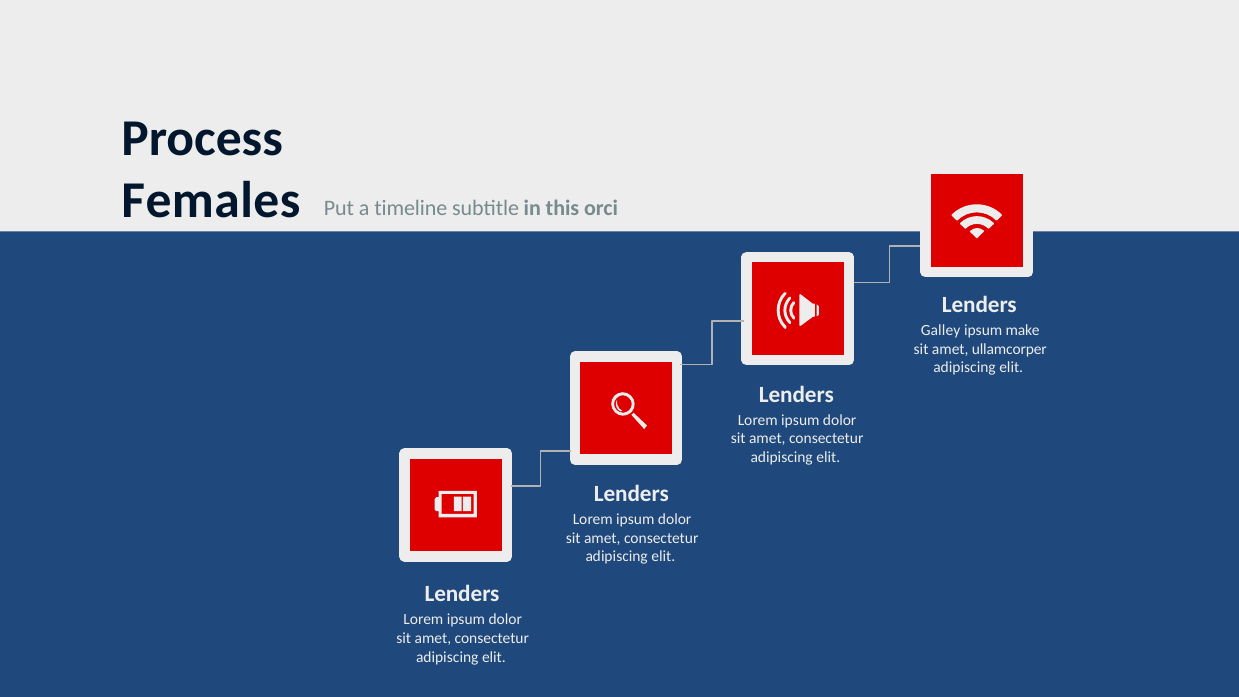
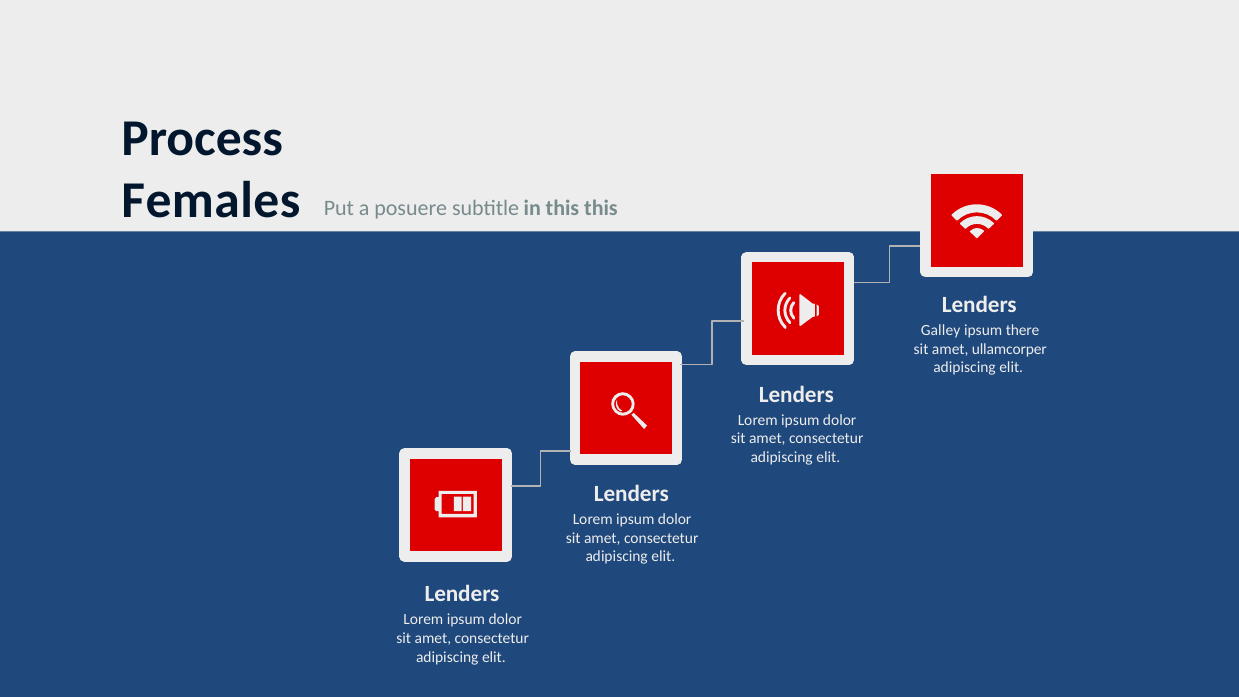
timeline: timeline -> posuere
this orci: orci -> this
make: make -> there
